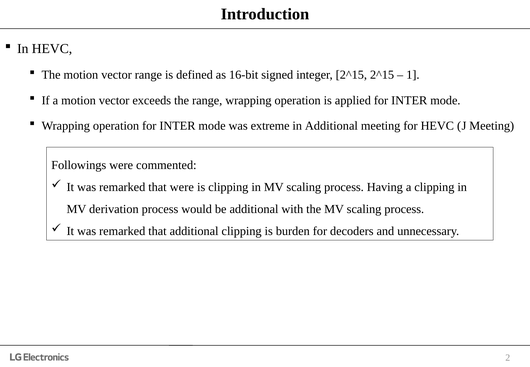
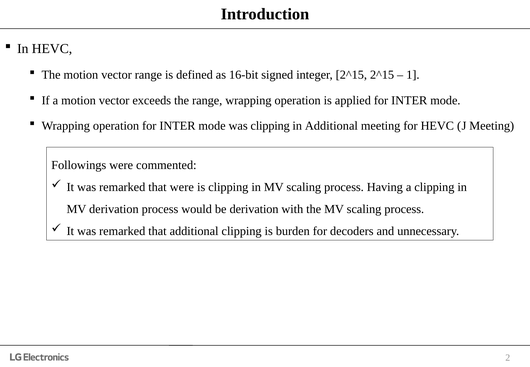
was extreme: extreme -> clipping
be additional: additional -> derivation
